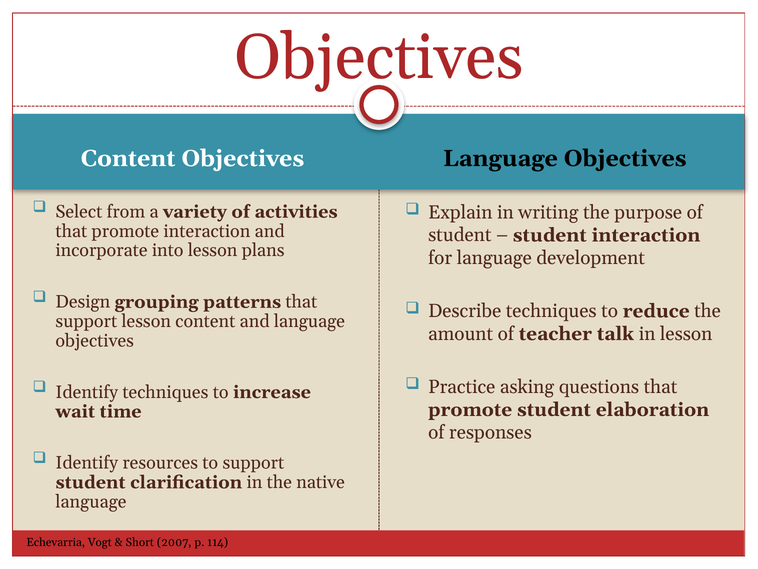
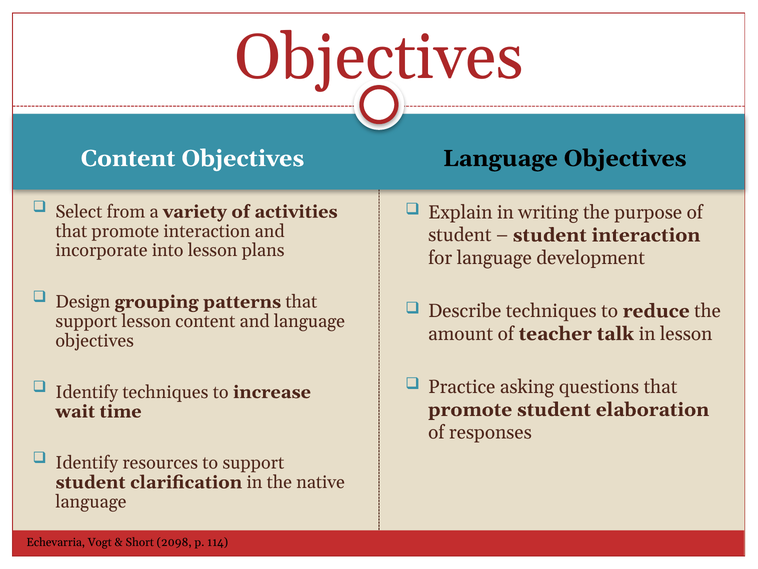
2007: 2007 -> 2098
